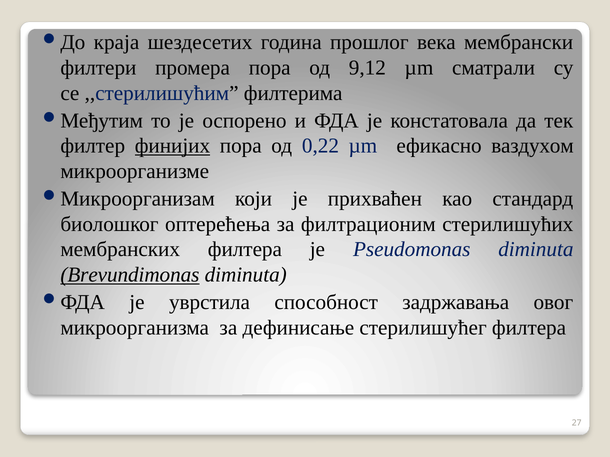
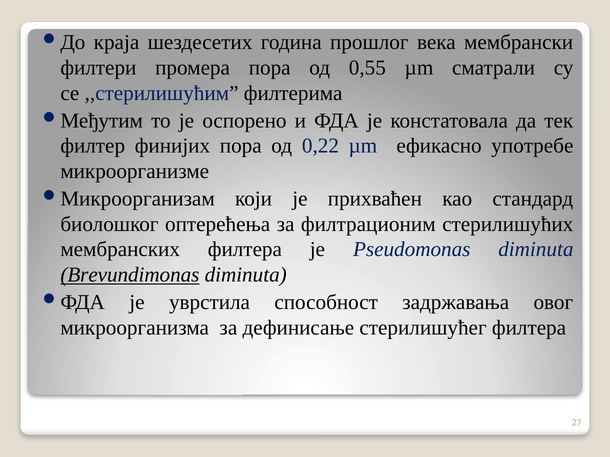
9,12: 9,12 -> 0,55
финијих underline: present -> none
ваздухом: ваздухом -> употребе
